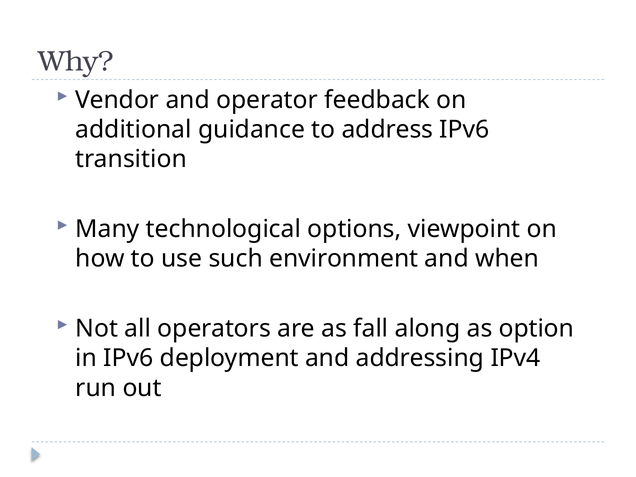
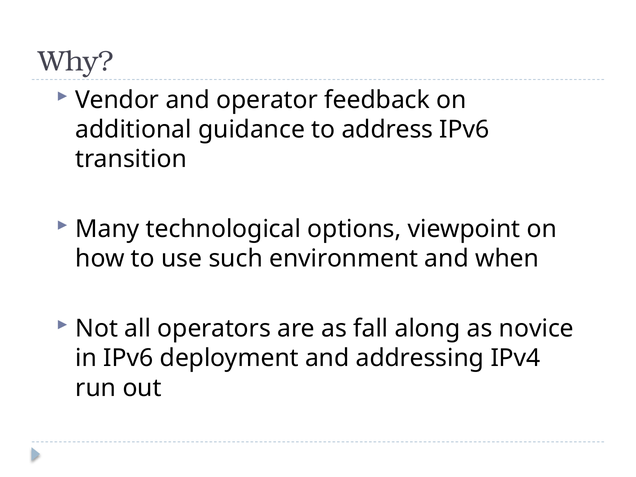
option: option -> novice
